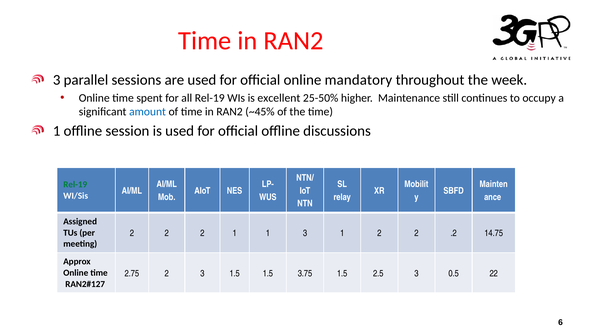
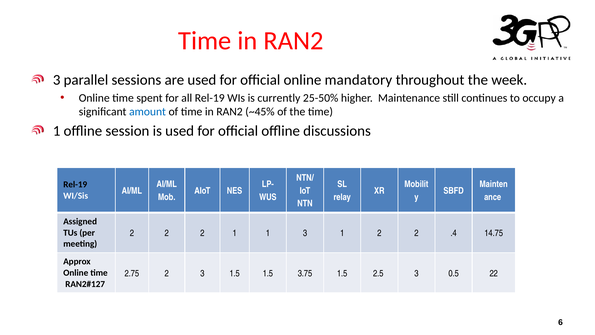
excellent: excellent -> currently
Rel-19 at (75, 184) colour: green -> black
.2: .2 -> .4
